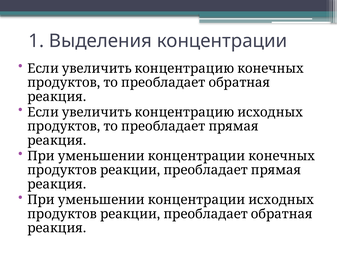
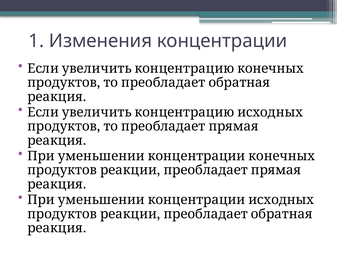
Выделения: Выделения -> Изменения
